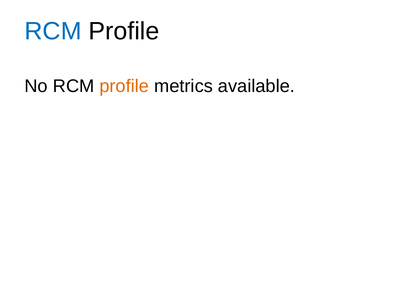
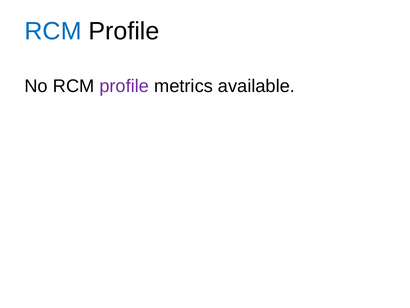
profile at (124, 86) colour: orange -> purple
